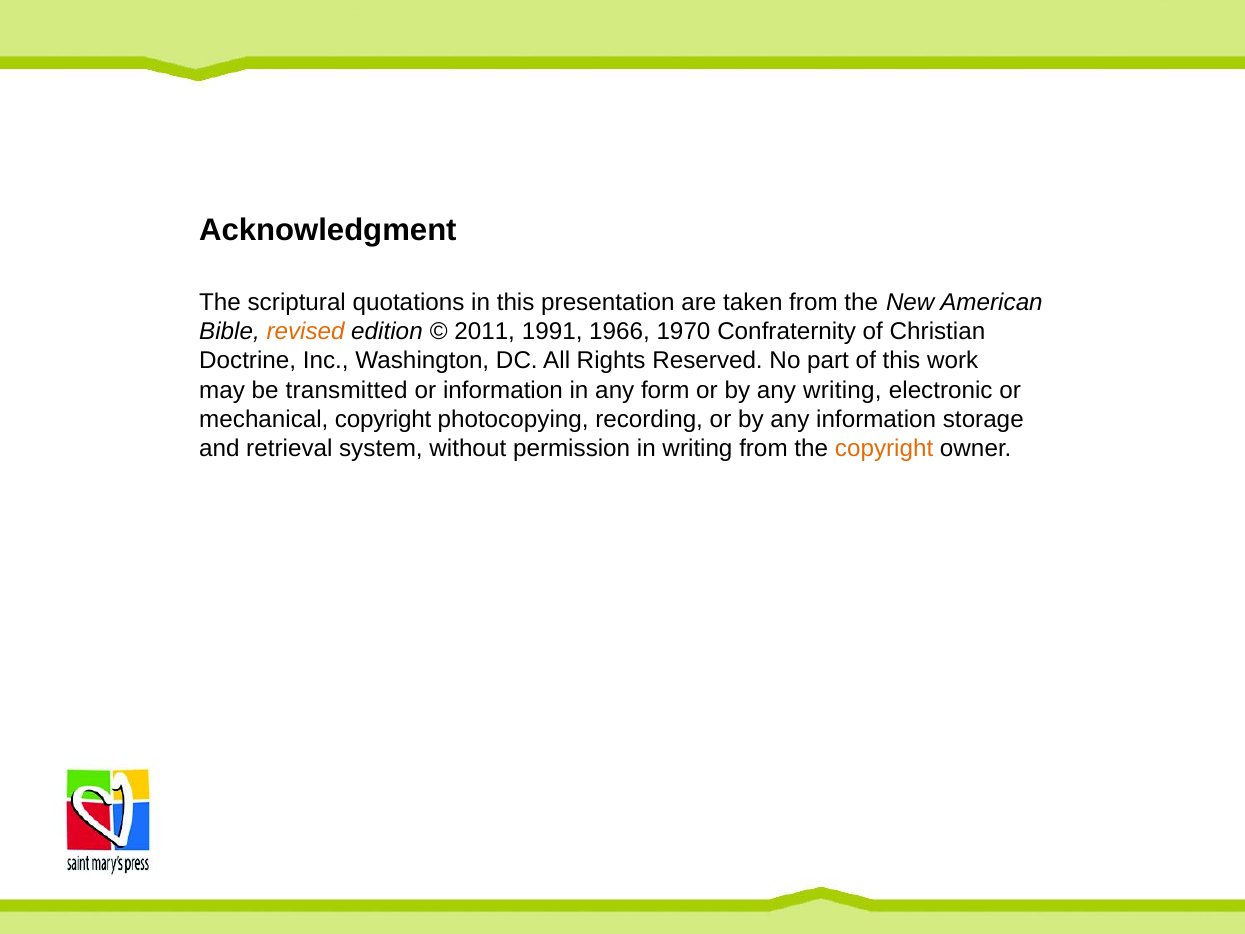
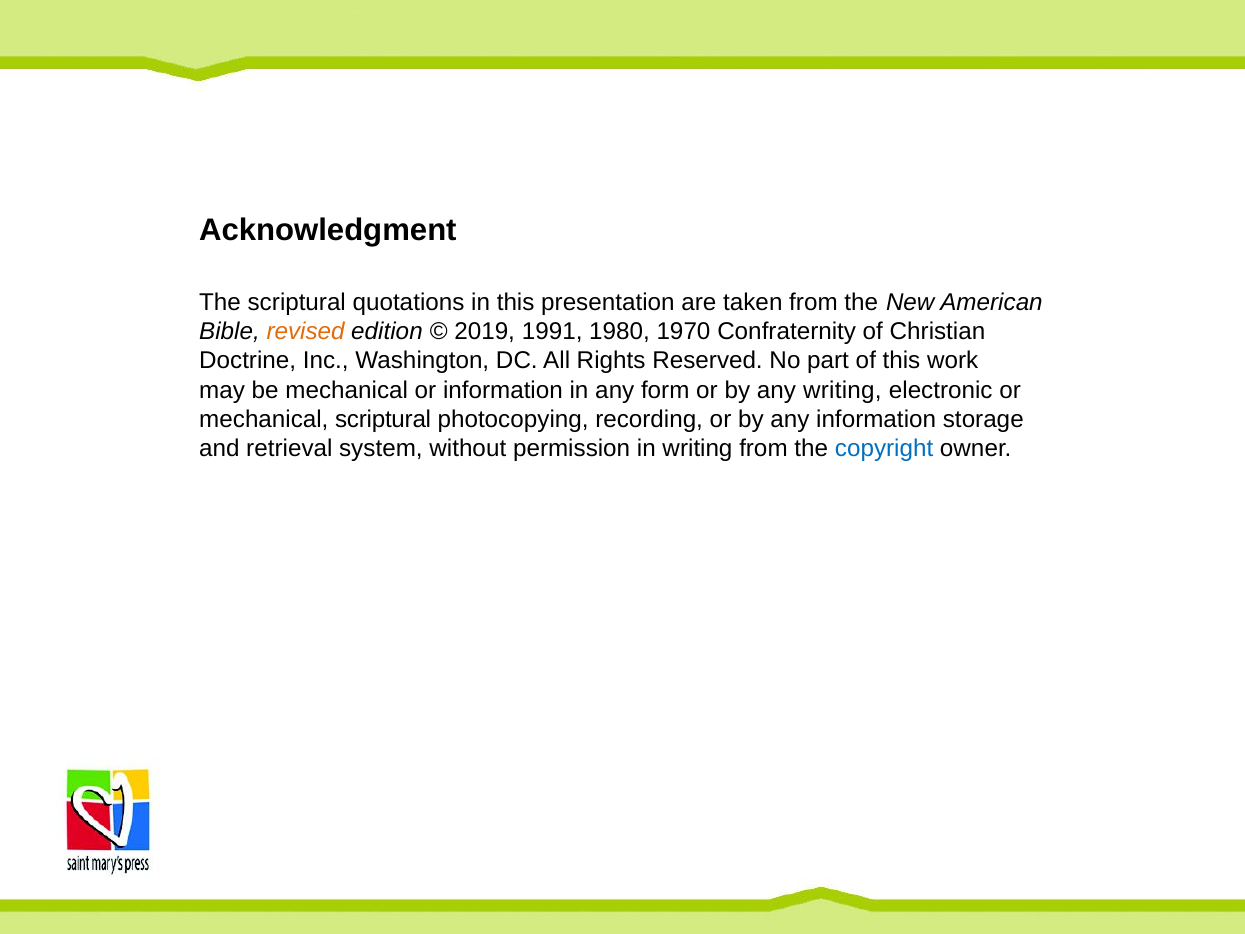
2011: 2011 -> 2019
1966: 1966 -> 1980
be transmitted: transmitted -> mechanical
mechanical copyright: copyright -> scriptural
copyright at (884, 448) colour: orange -> blue
